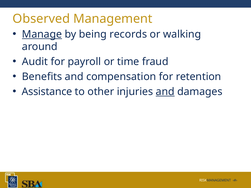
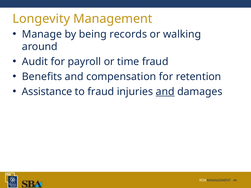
Observed: Observed -> Longevity
Manage underline: present -> none
to other: other -> fraud
